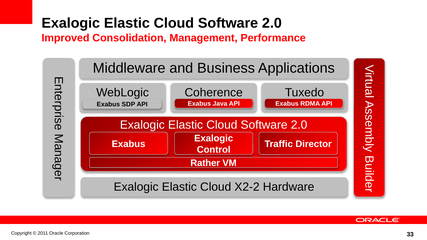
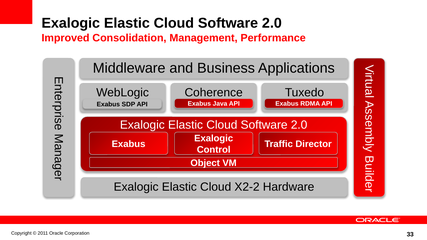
Rather: Rather -> Object
